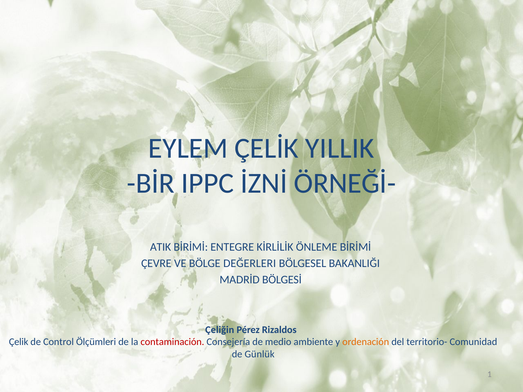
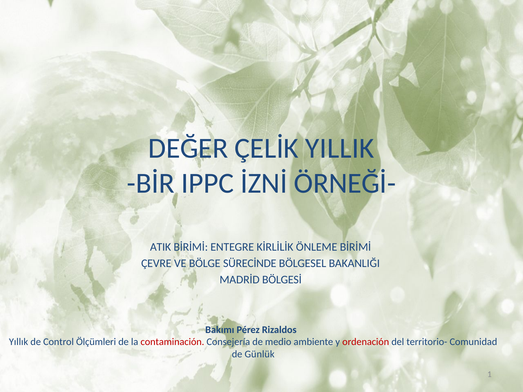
EYLEM: EYLEM -> DEĞER
DEĞERLERI: DEĞERLERI -> SÜRECİNDE
Çeliğin: Çeliğin -> Bakımı
Çelik: Çelik -> Yıllık
ordenación colour: orange -> red
